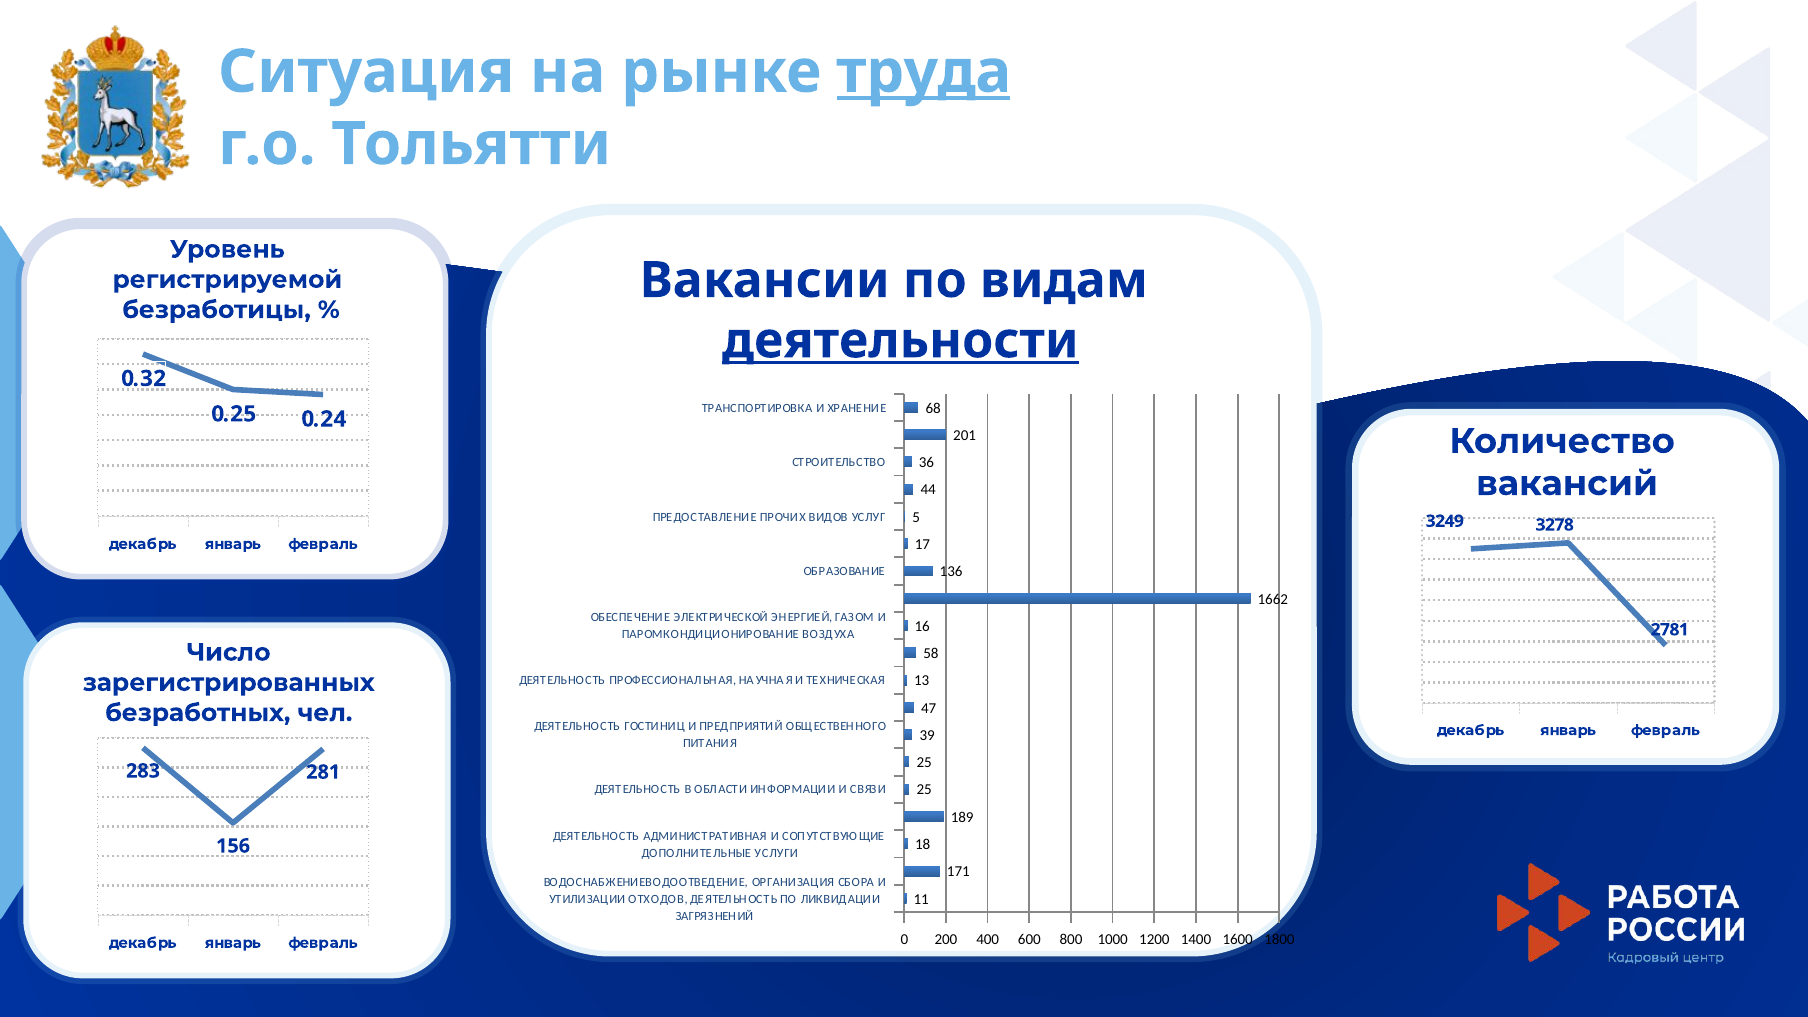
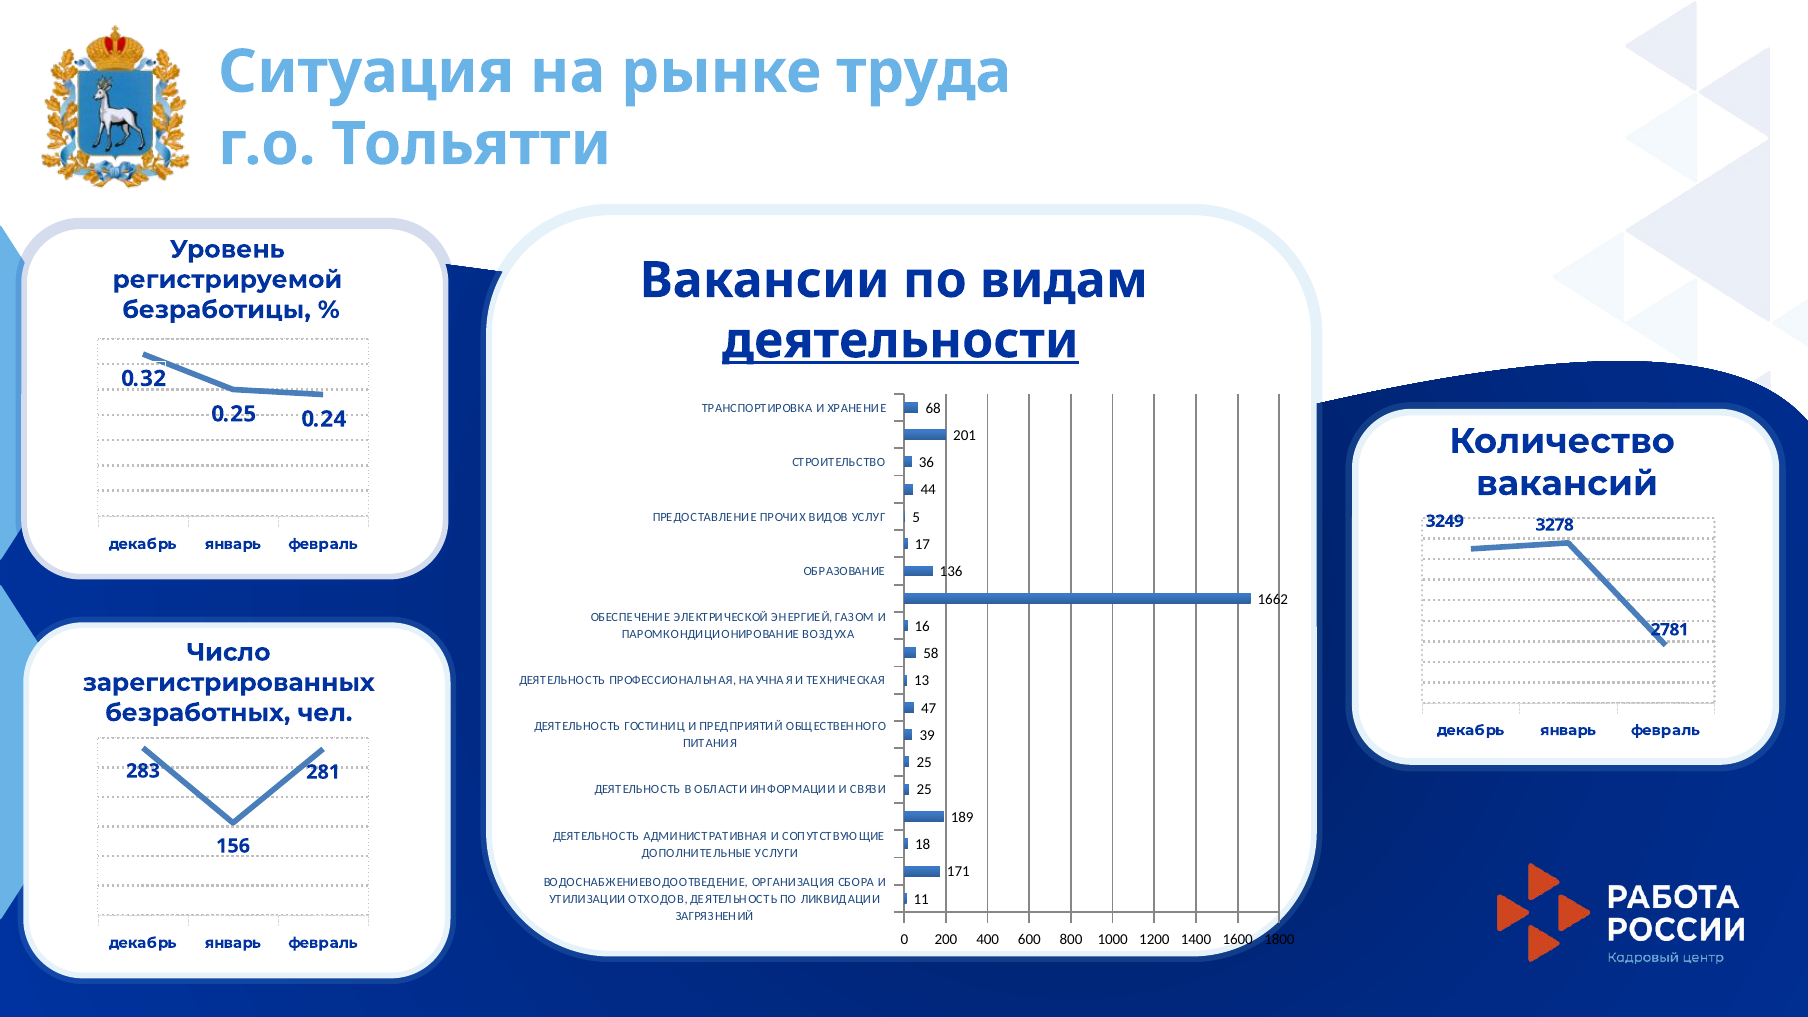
труда underline: present -> none
